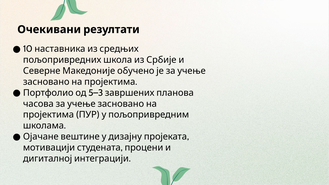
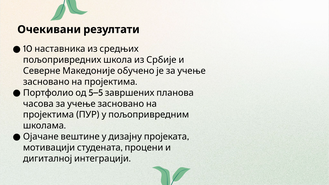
5–3: 5–3 -> 5–5
